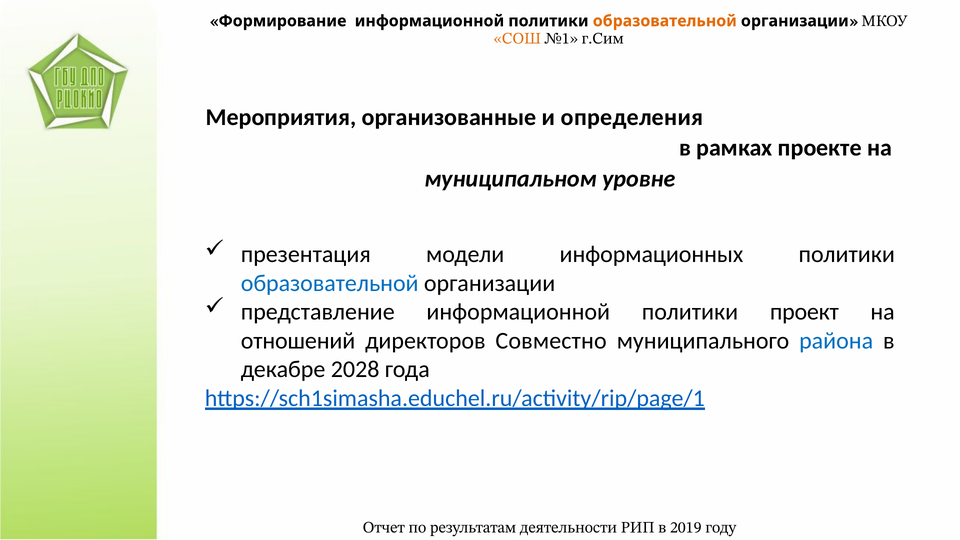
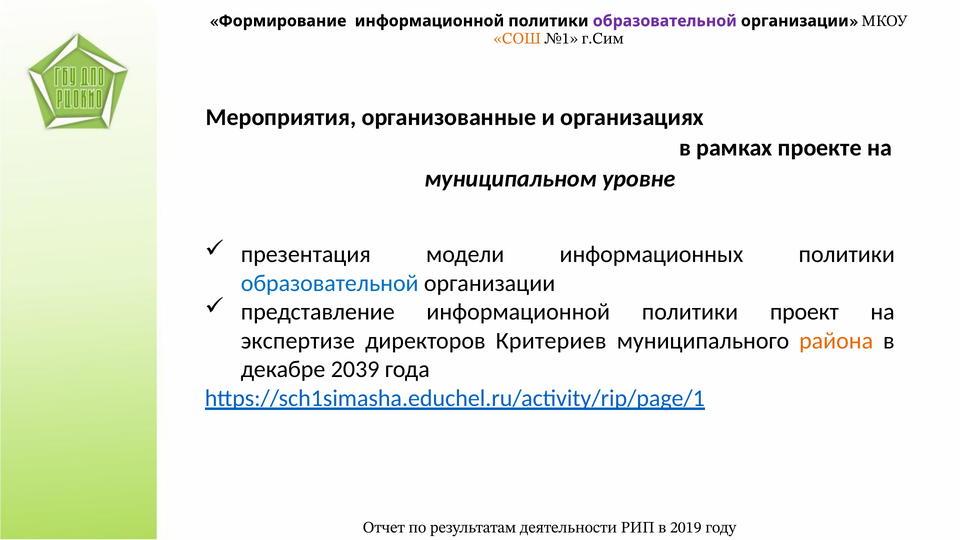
образовательной at (665, 21) colour: orange -> purple
определения: определения -> организациях
отношений: отношений -> экспертизе
Совместно: Совместно -> Критериев
района colour: blue -> orange
2028: 2028 -> 2039
